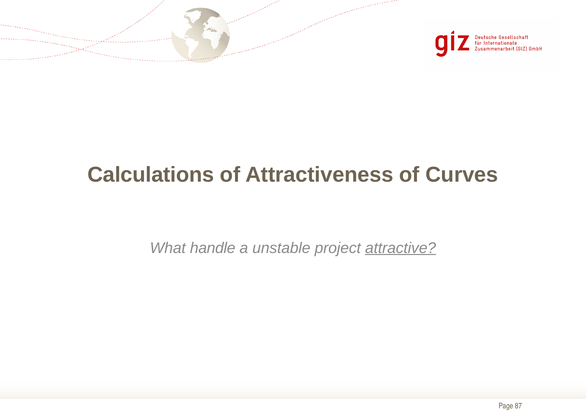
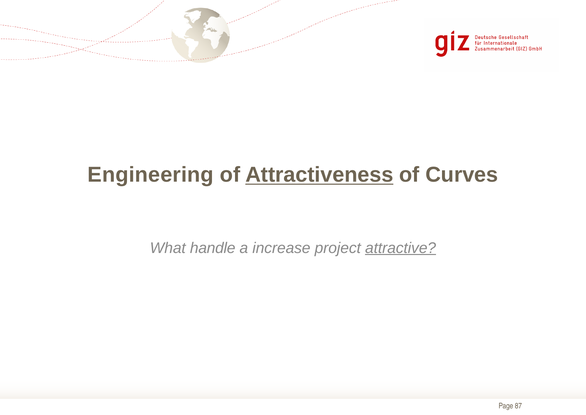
Calculations: Calculations -> Engineering
Attractiveness underline: none -> present
unstable: unstable -> increase
